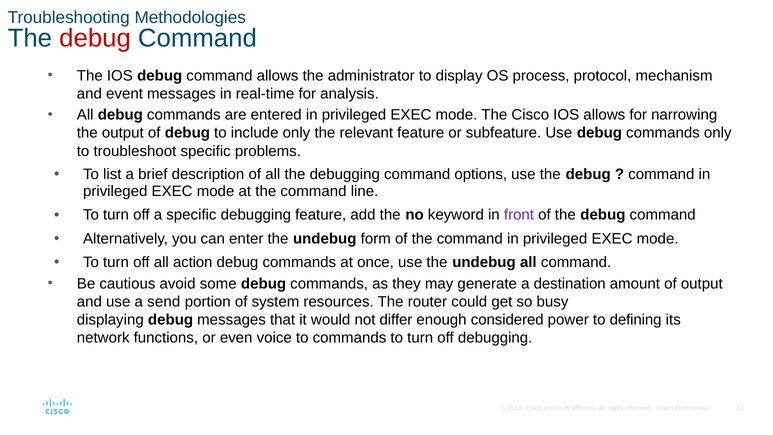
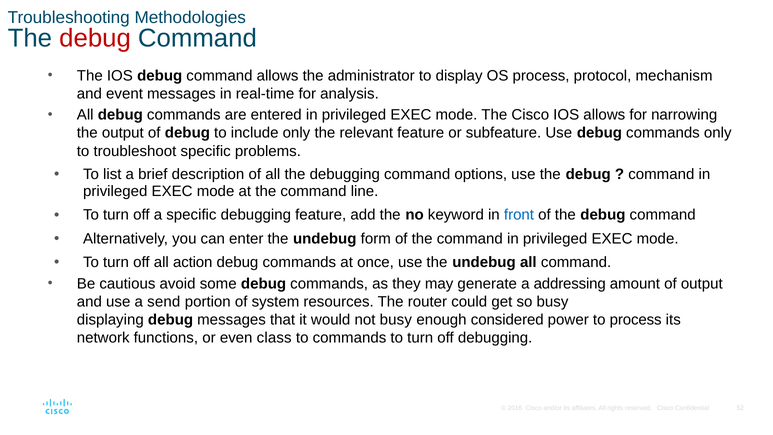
front colour: purple -> blue
destination: destination -> addressing
not differ: differ -> busy
to defining: defining -> process
voice: voice -> class
